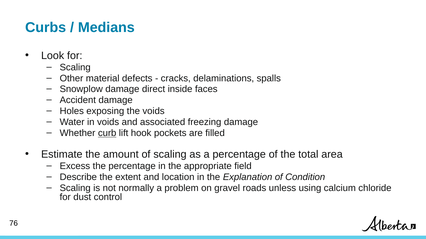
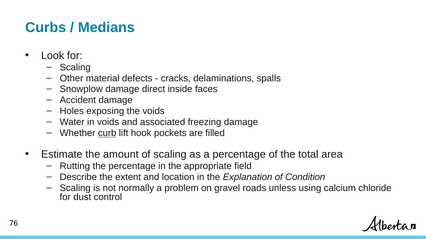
Excess: Excess -> Rutting
